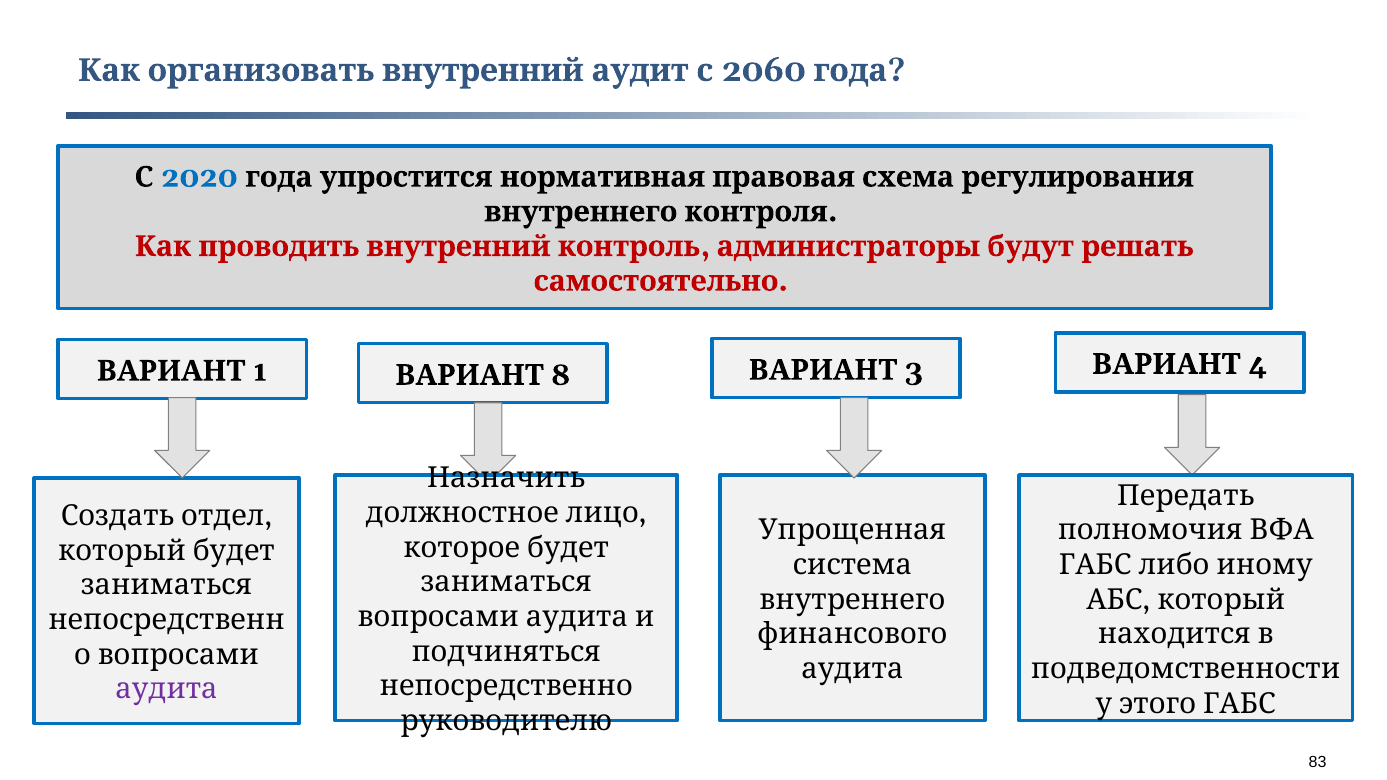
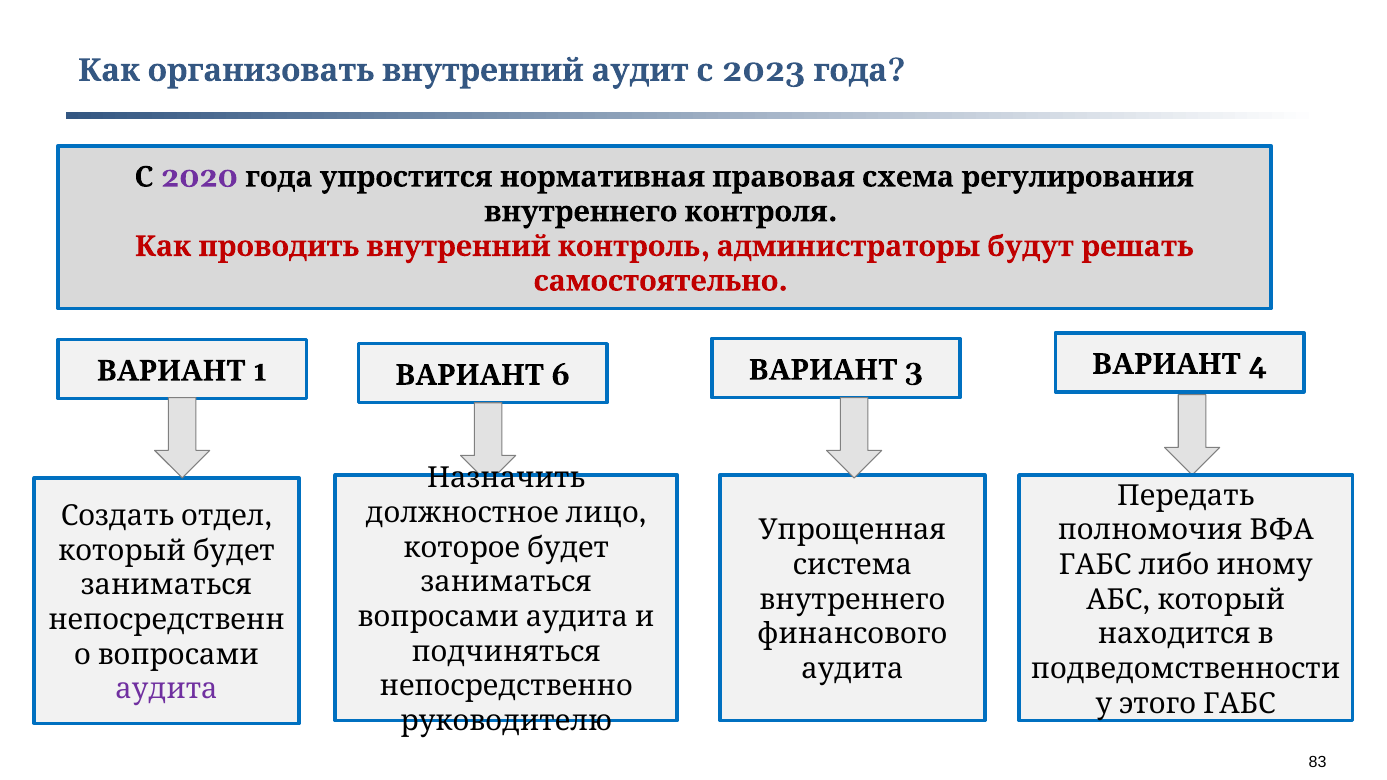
2060: 2060 -> 2023
2020 colour: blue -> purple
8: 8 -> 6
